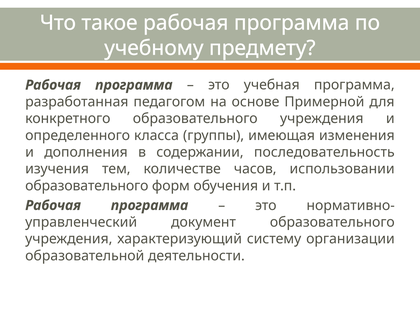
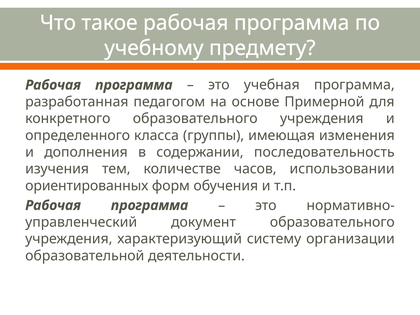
образовательного at (87, 186): образовательного -> ориентированных
